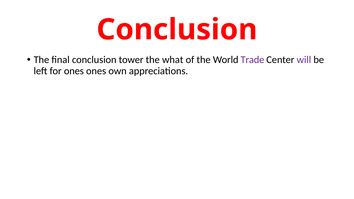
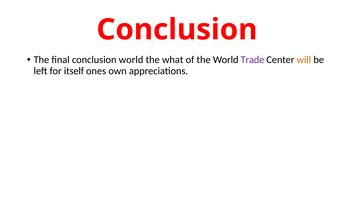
conclusion tower: tower -> world
will colour: purple -> orange
for ones: ones -> itself
